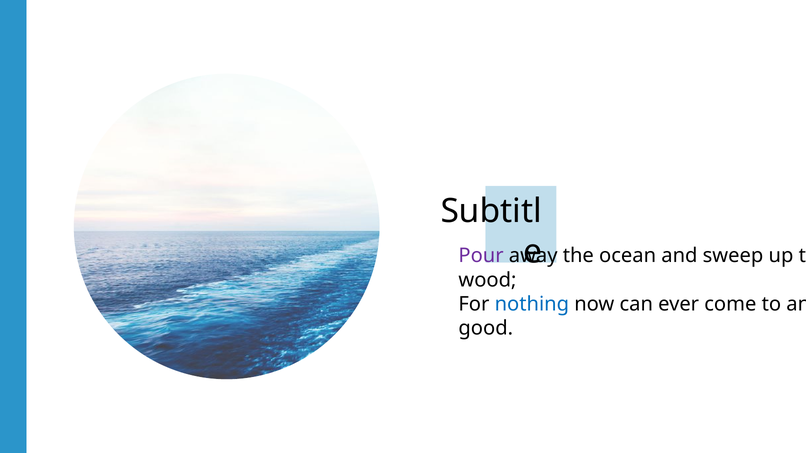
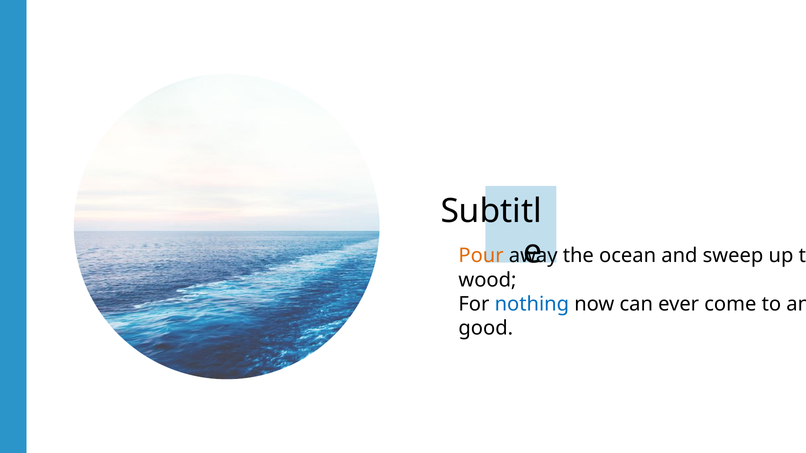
Pour colour: purple -> orange
